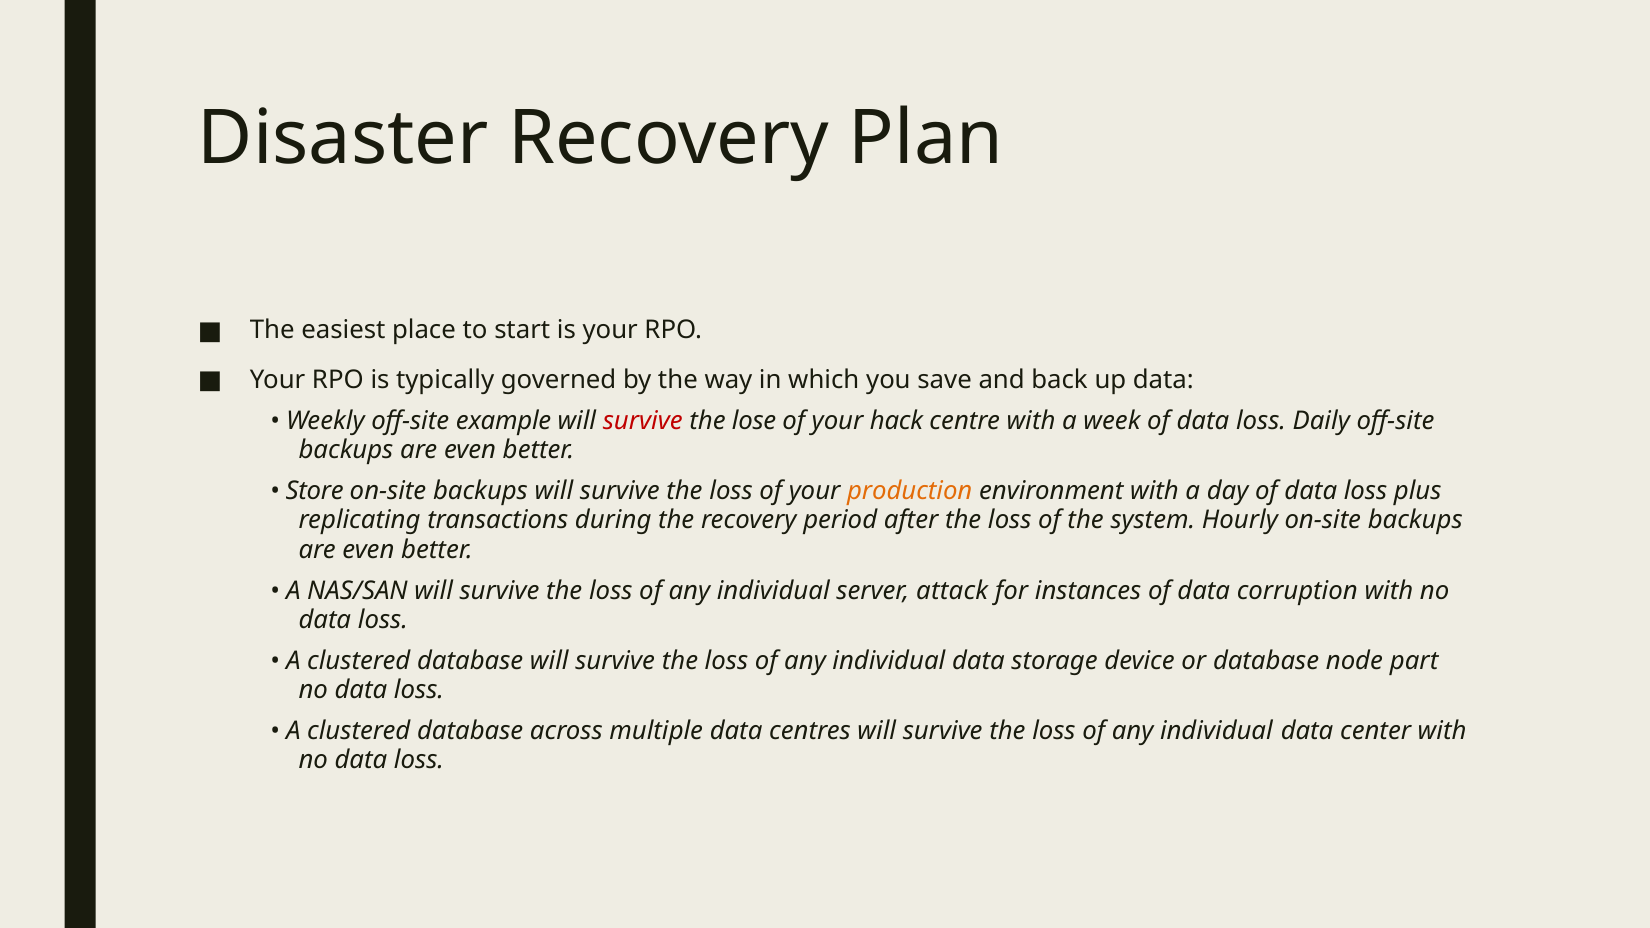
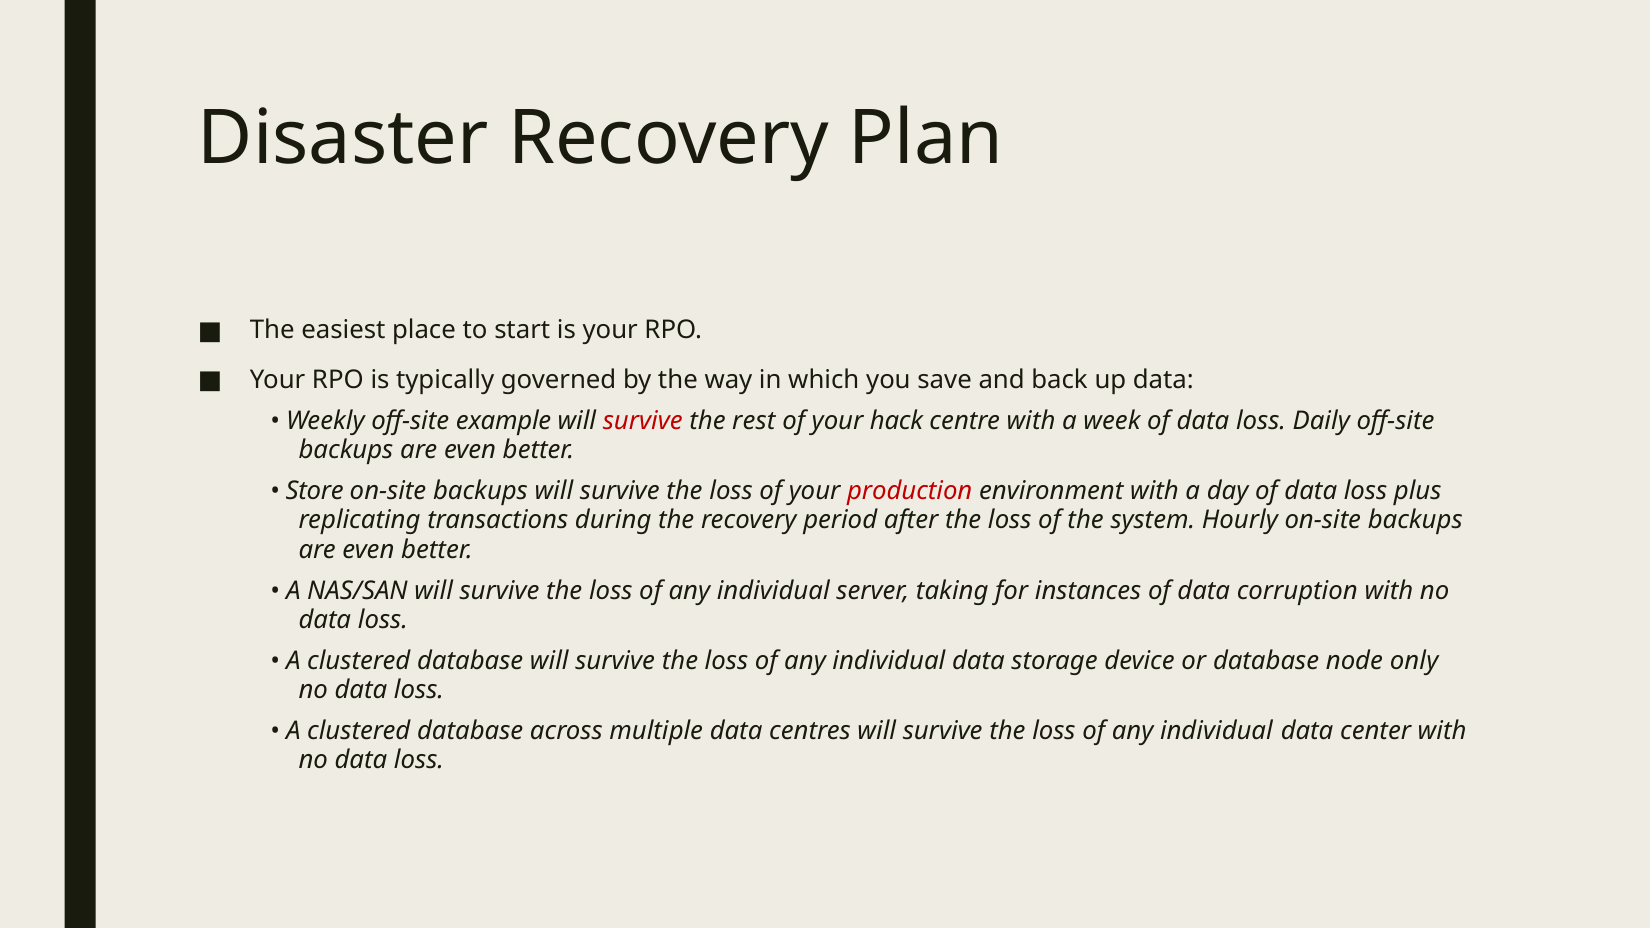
lose: lose -> rest
production colour: orange -> red
attack: attack -> taking
part: part -> only
